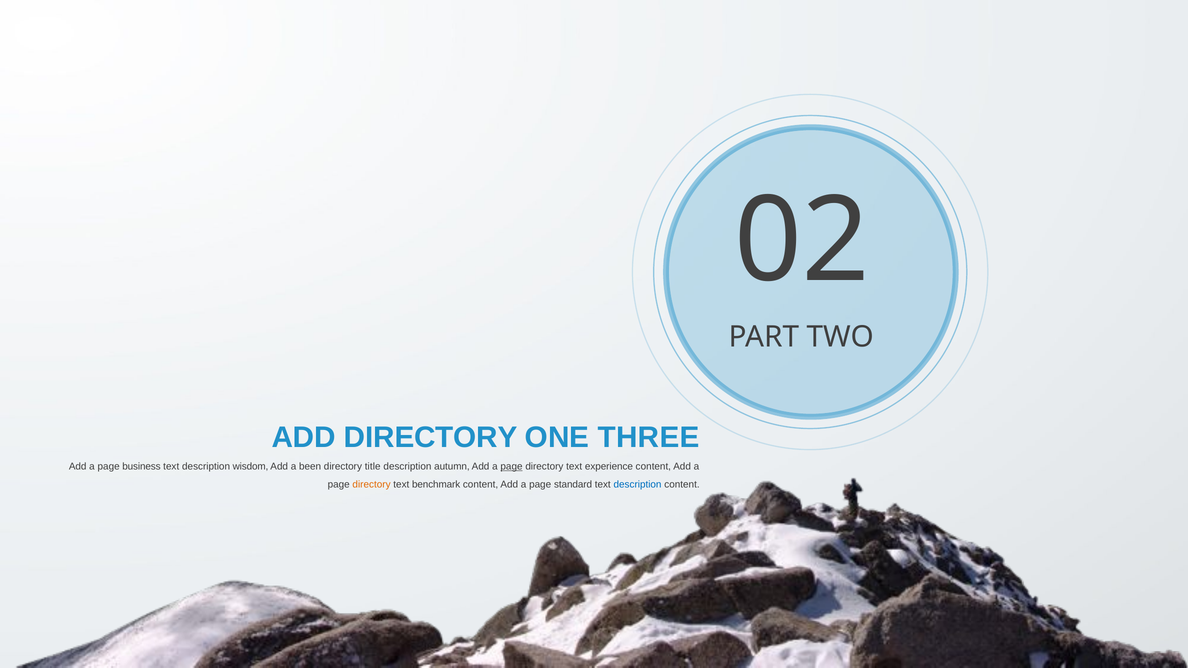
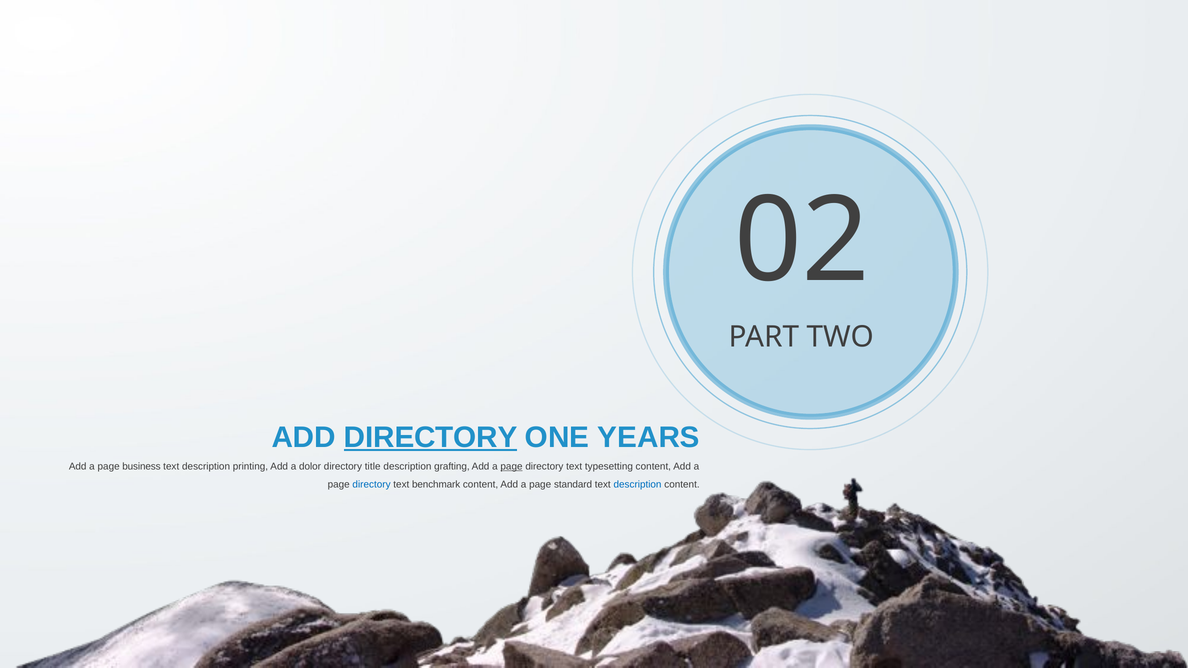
DIRECTORY at (431, 438) underline: none -> present
THREE: THREE -> YEARS
wisdom: wisdom -> printing
been: been -> dolor
autumn: autumn -> grafting
experience: experience -> typesetting
directory at (372, 484) colour: orange -> blue
